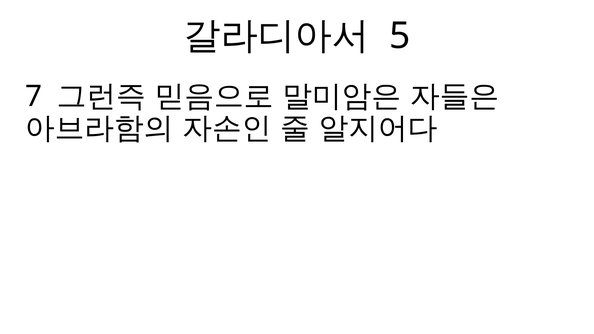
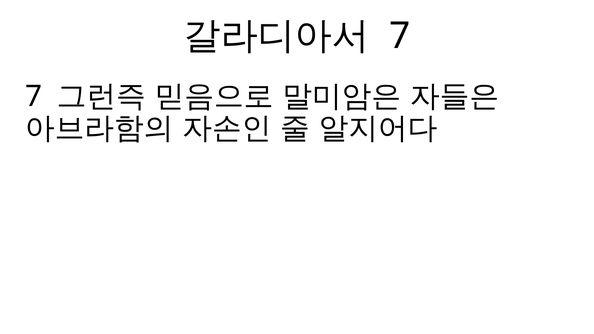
5 at (400, 36): 5 -> 7
